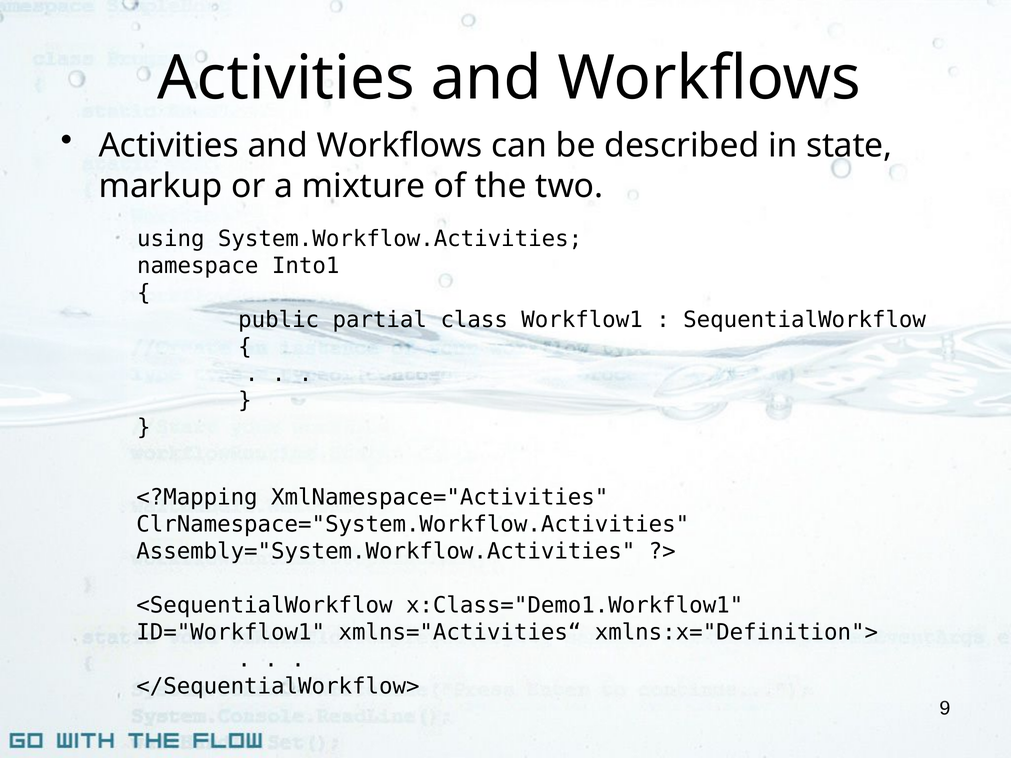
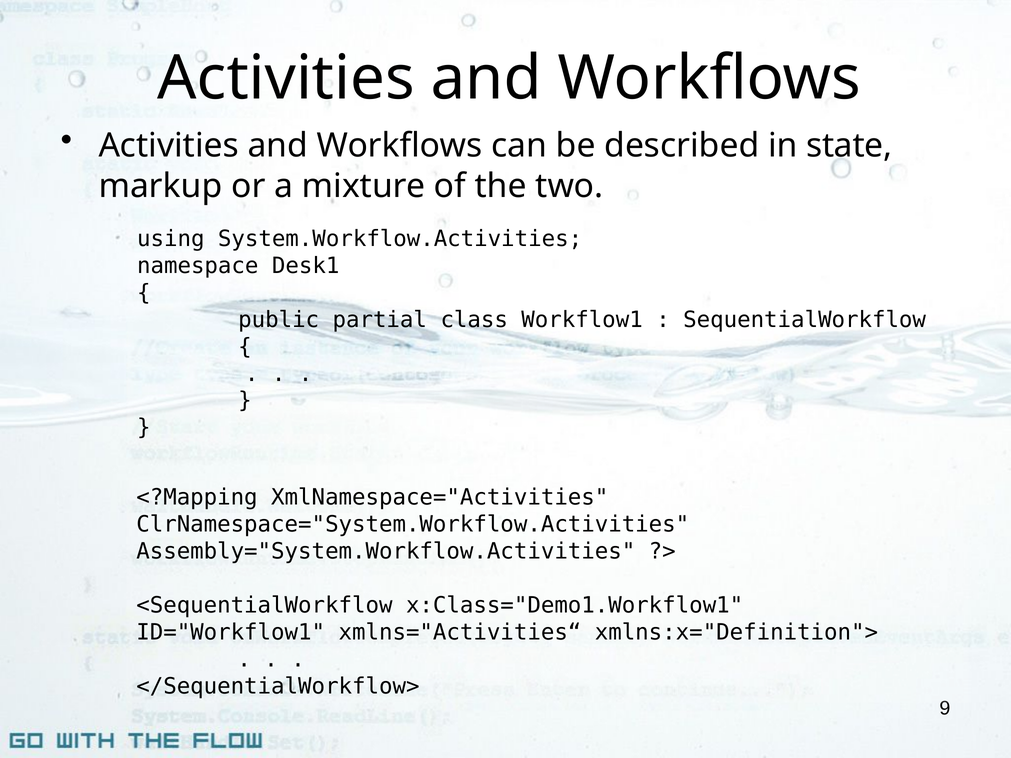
Into1: Into1 -> Desk1
